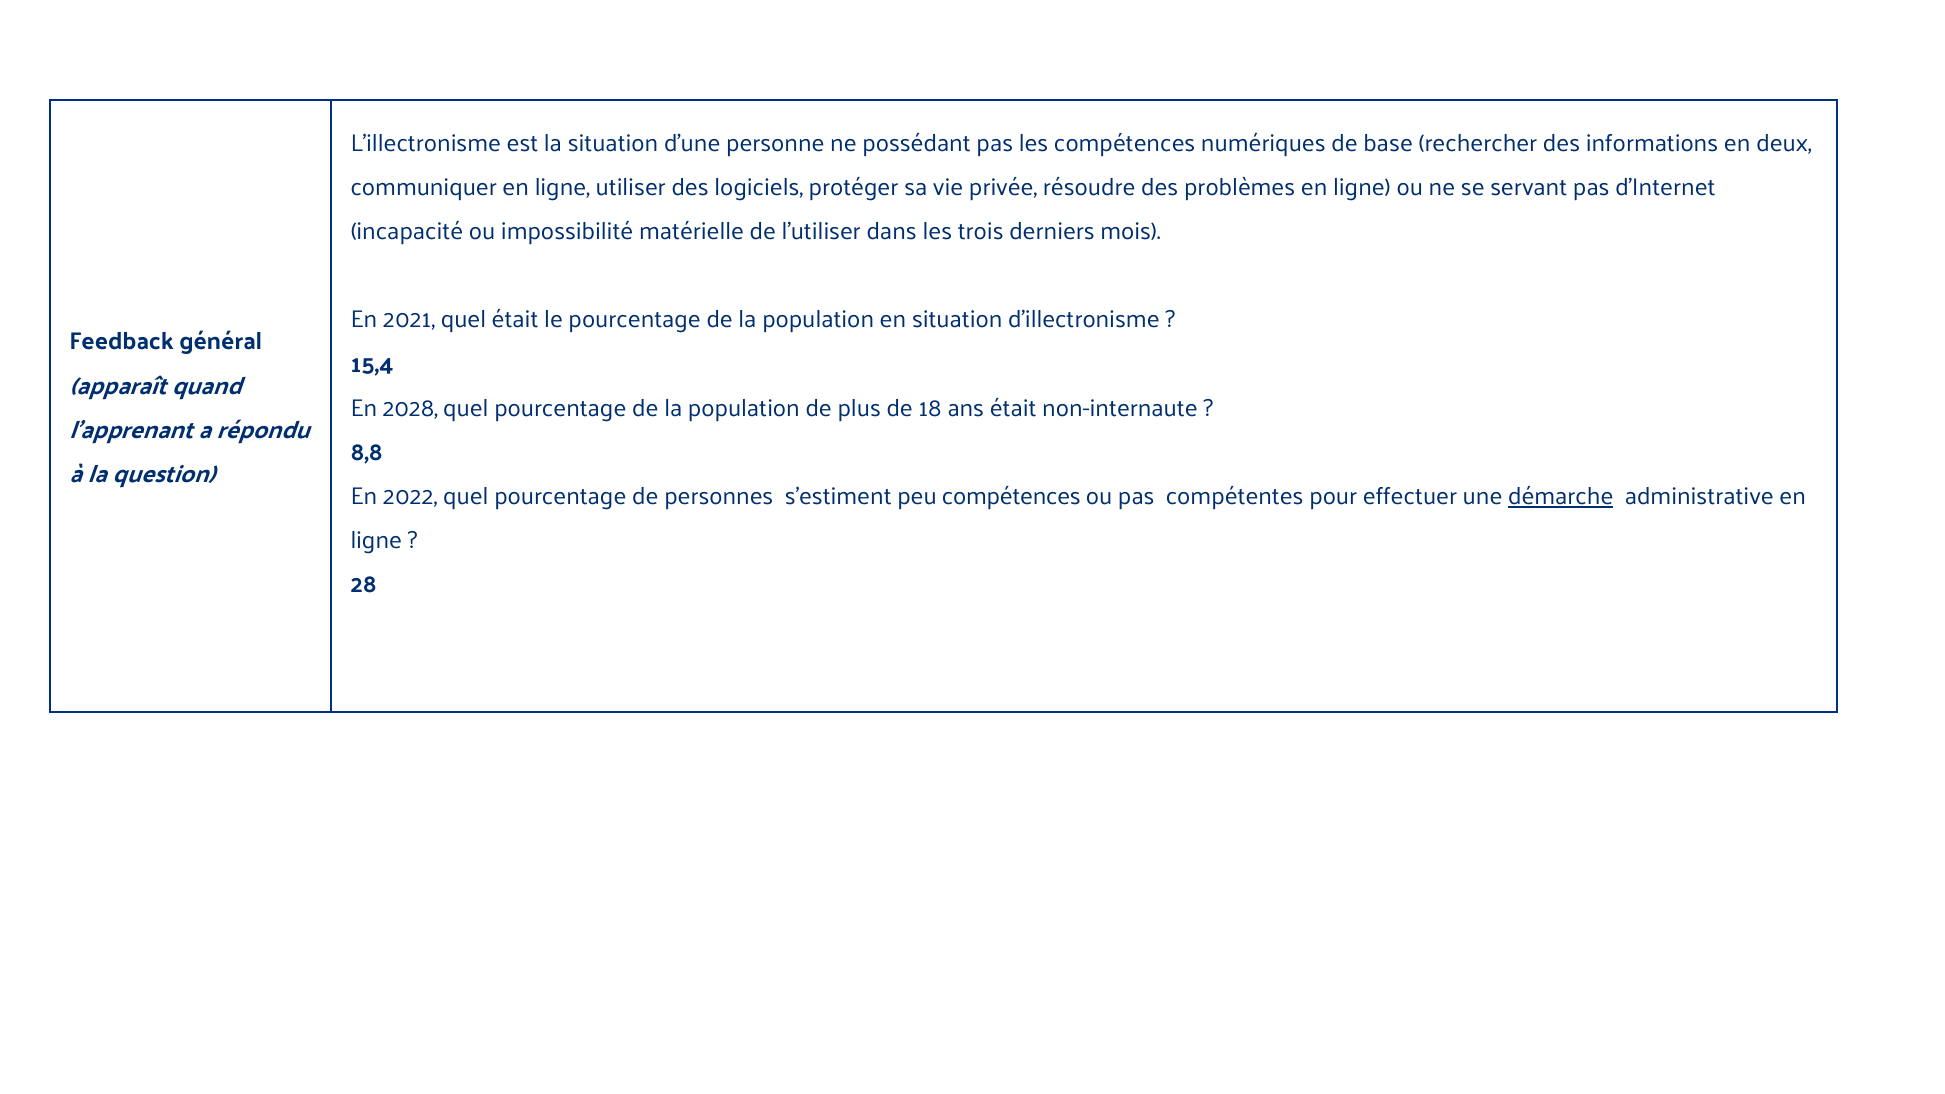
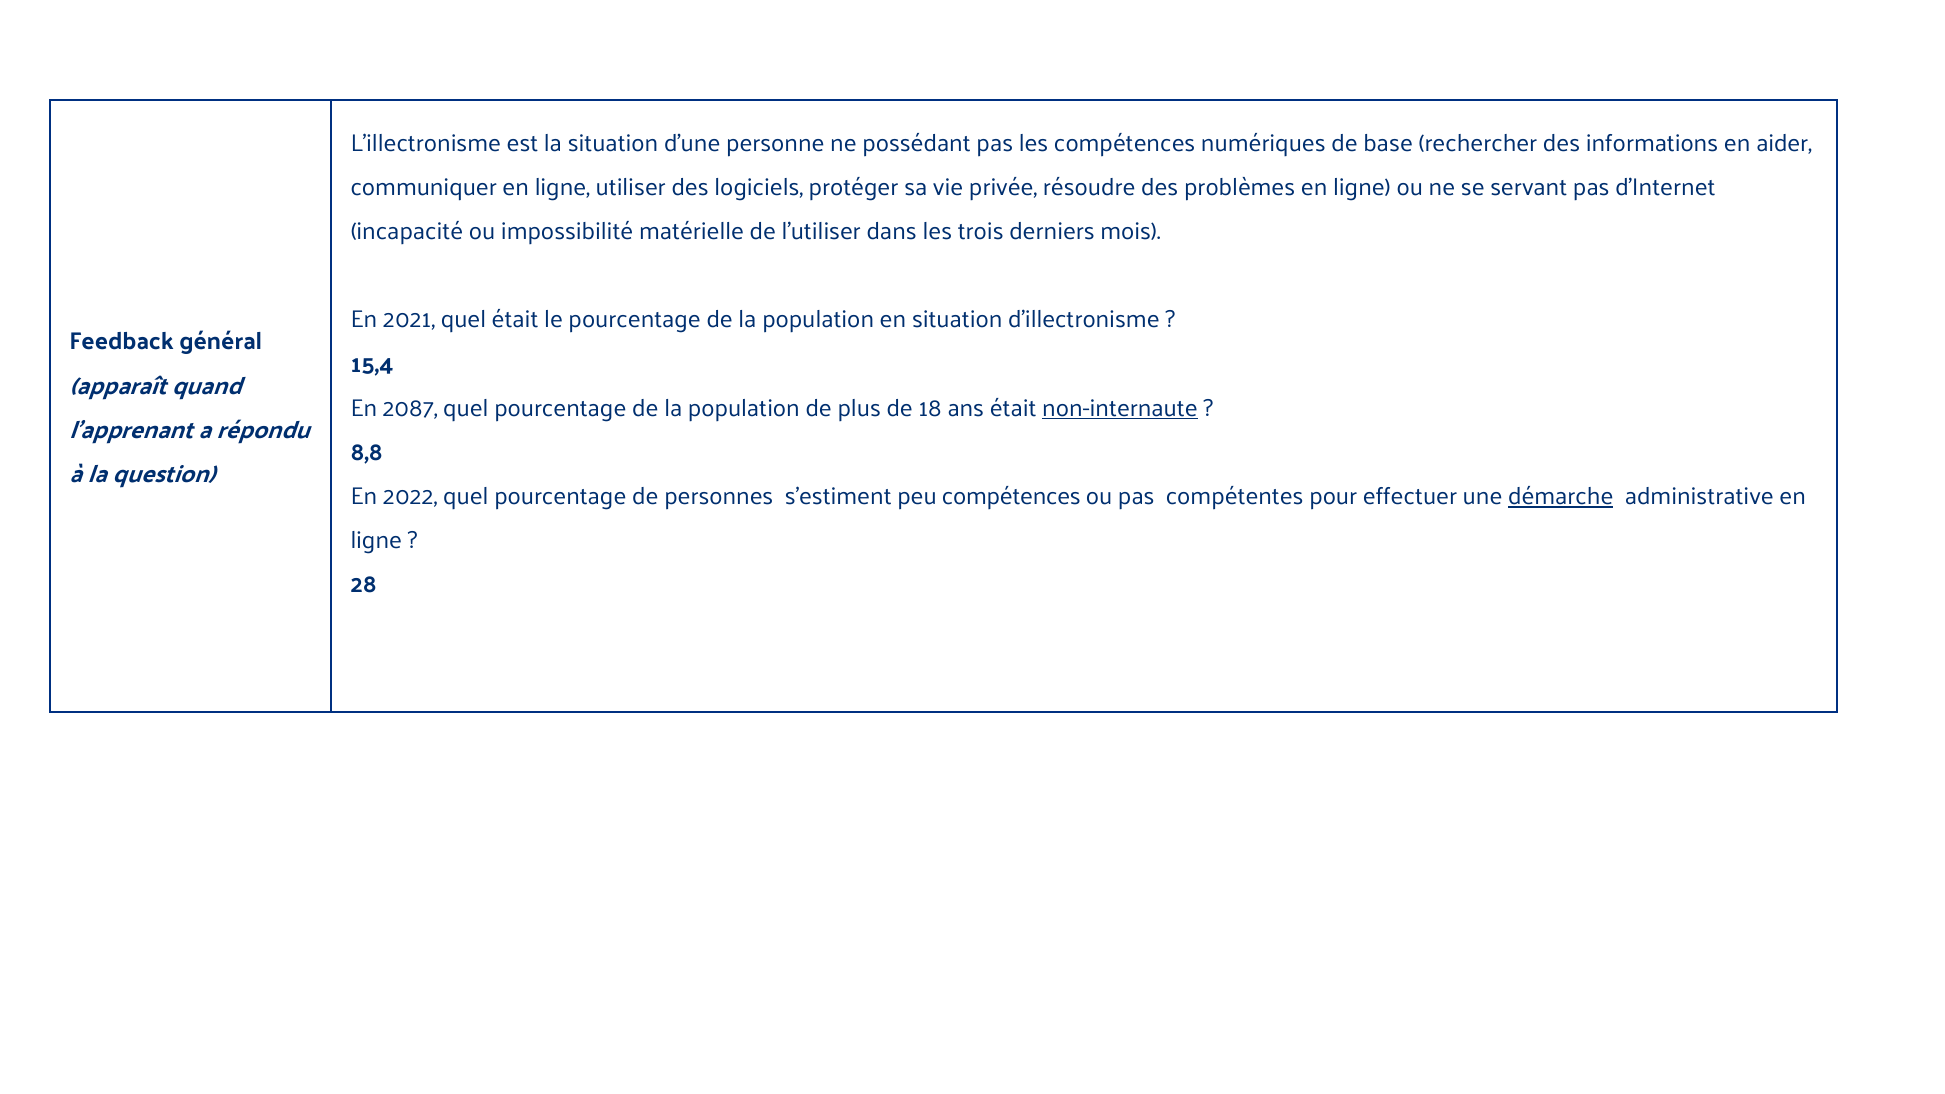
deux: deux -> aider
2028: 2028 -> 2087
non-internaute underline: none -> present
